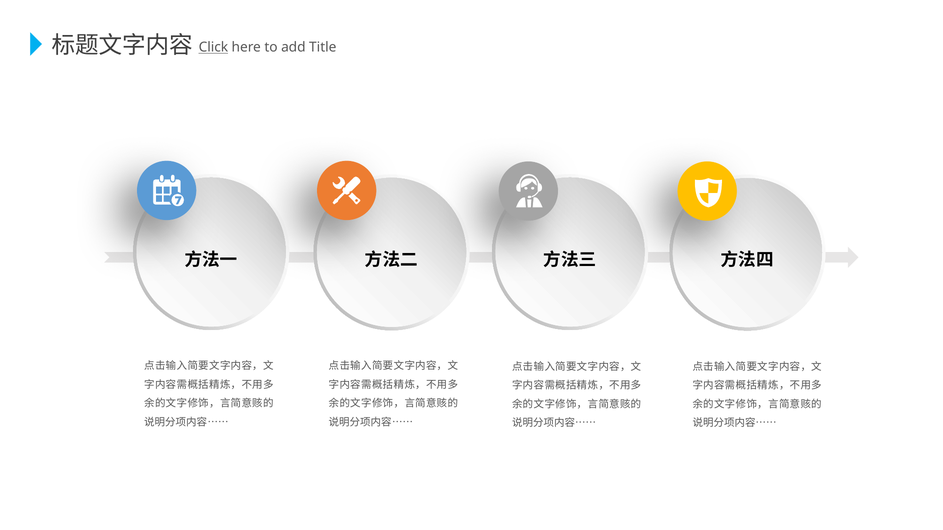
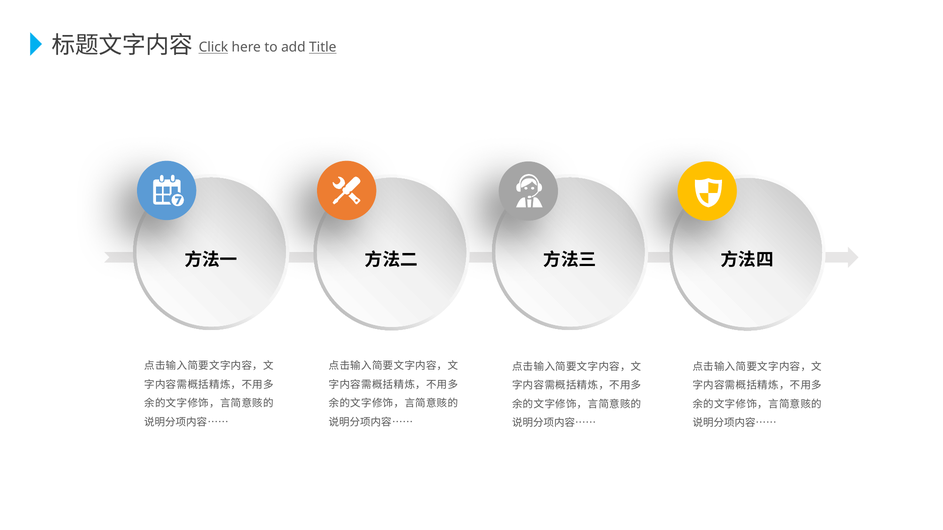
Title underline: none -> present
